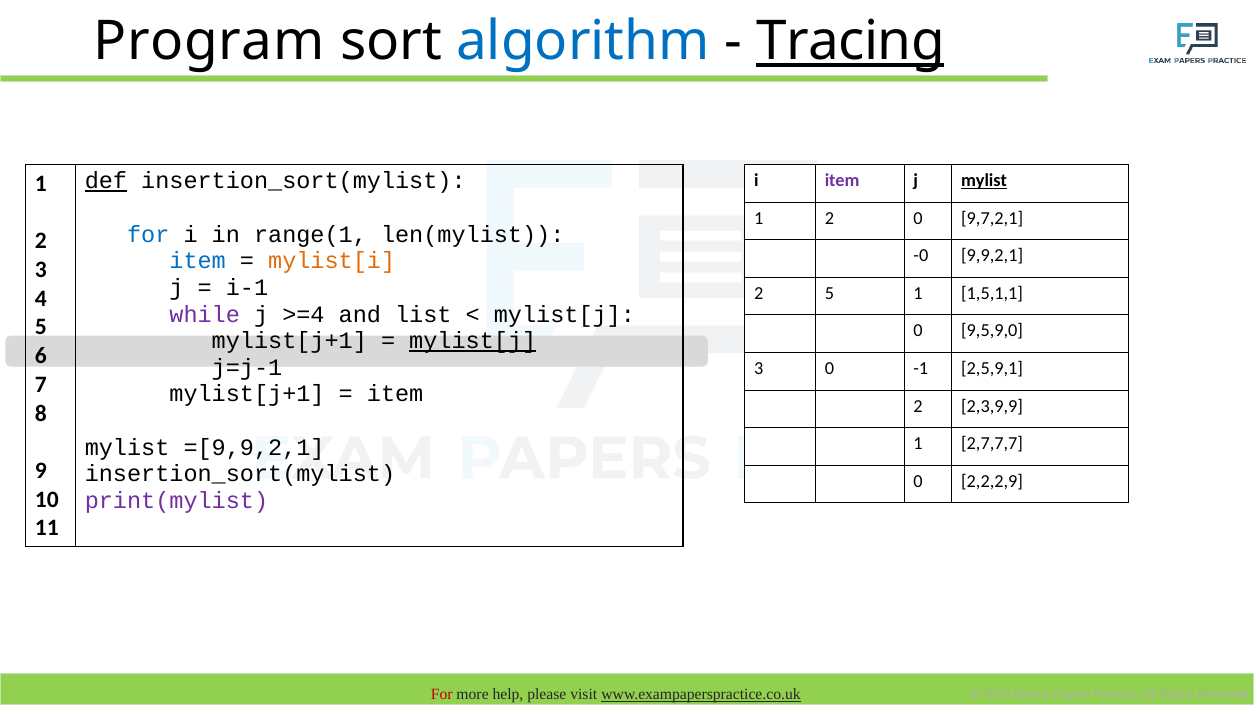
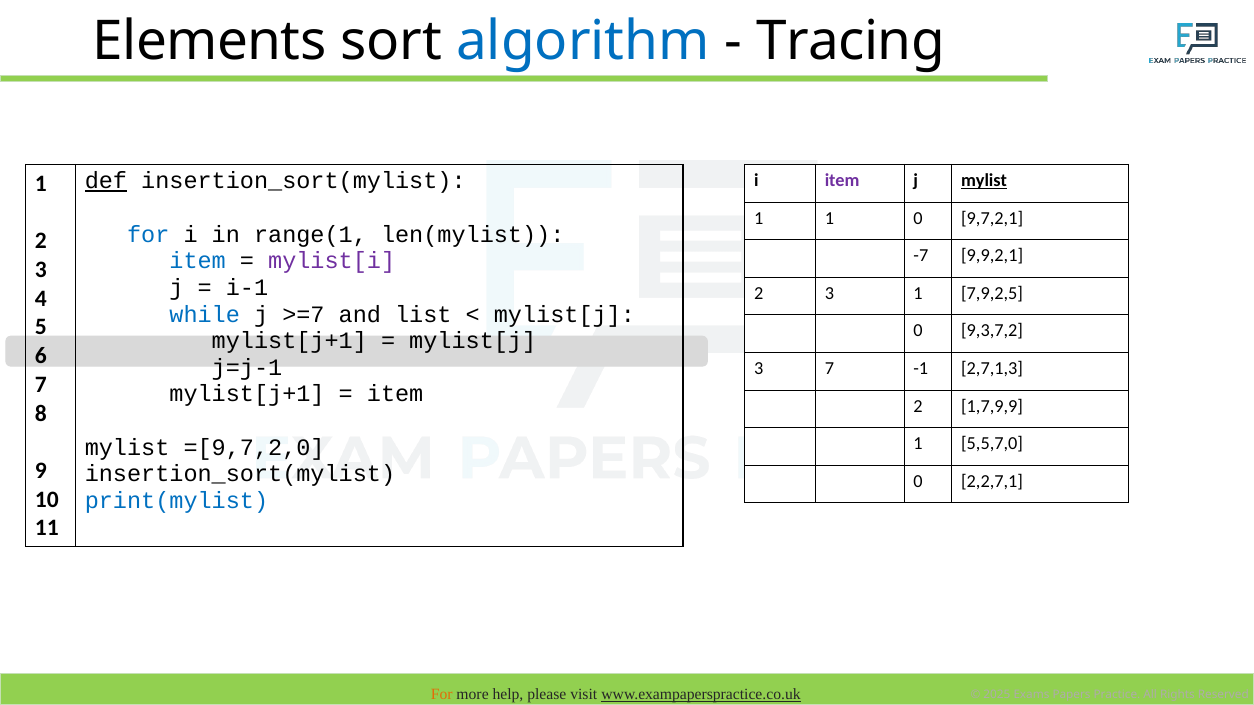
Program: Program -> Elements
Tracing underline: present -> none
2 at (829, 218): 2 -> 1
-0: -0 -> -7
mylist[i colour: orange -> purple
5 at (829, 294): 5 -> 3
1,5,1,1: 1,5,1,1 -> 7,9,2,5
while colour: purple -> blue
>=4: >=4 -> >=7
9,5,9,0: 9,5,9,0 -> 9,3,7,2
mylist[j at (473, 341) underline: present -> none
3 0: 0 -> 7
2,5,9,1: 2,5,9,1 -> 2,7,1,3
2,3,9,9: 2,3,9,9 -> 1,7,9,9
2,7,7,7: 2,7,7,7 -> 5,5,7,0
=[9,9,2,1: =[9,9,2,1 -> =[9,7,2,0
2,2,2,9: 2,2,2,9 -> 2,2,7,1
print(mylist colour: purple -> blue
For at (442, 694) colour: red -> orange
